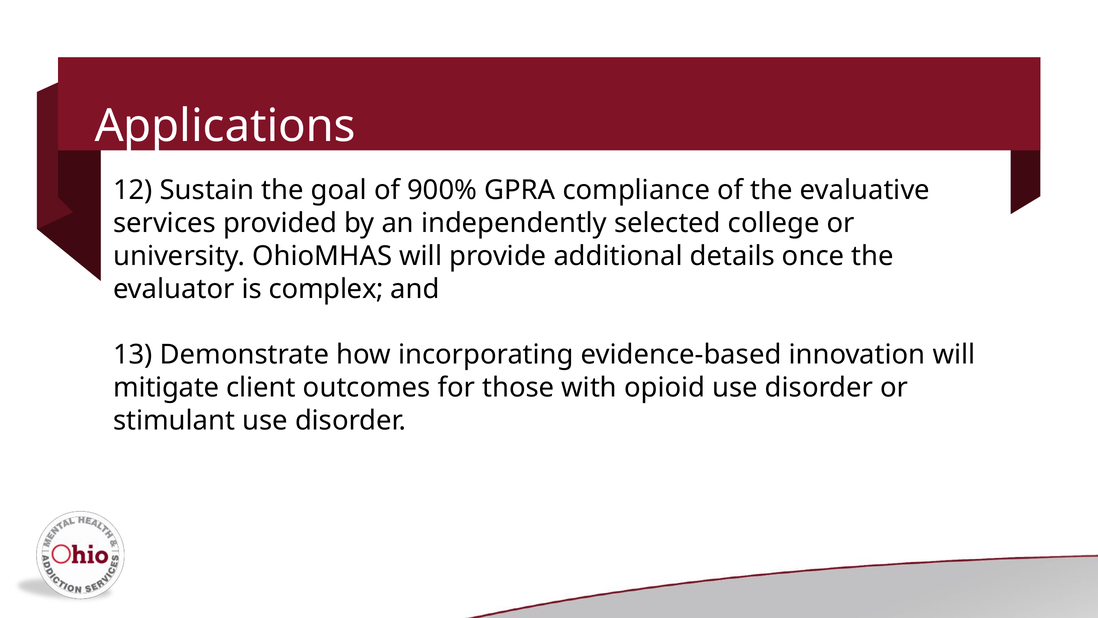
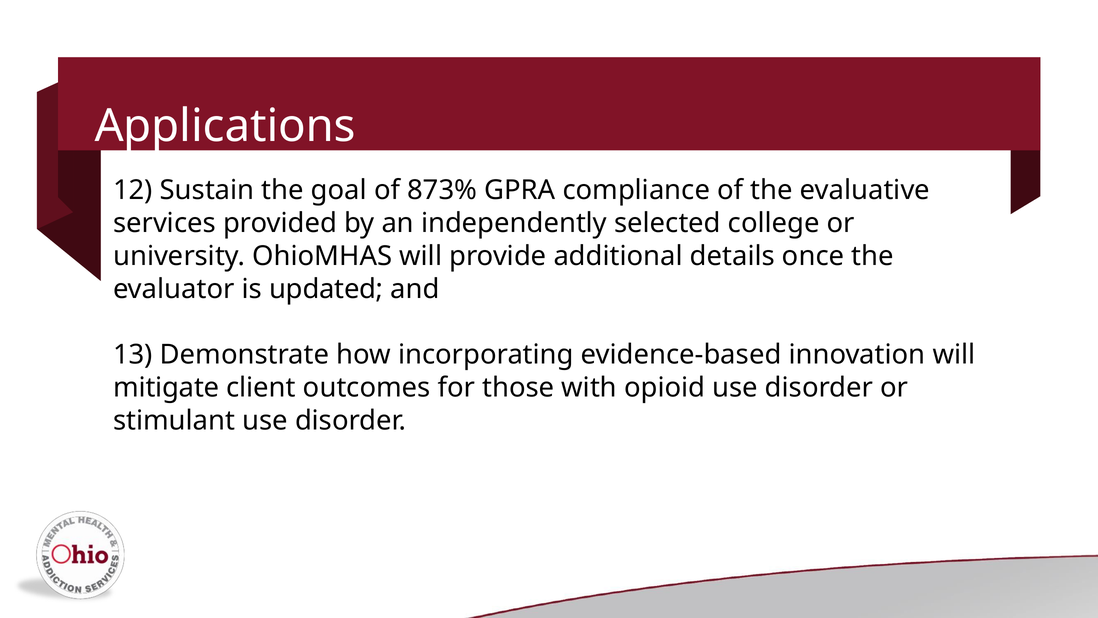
900%: 900% -> 873%
complex: complex -> updated
